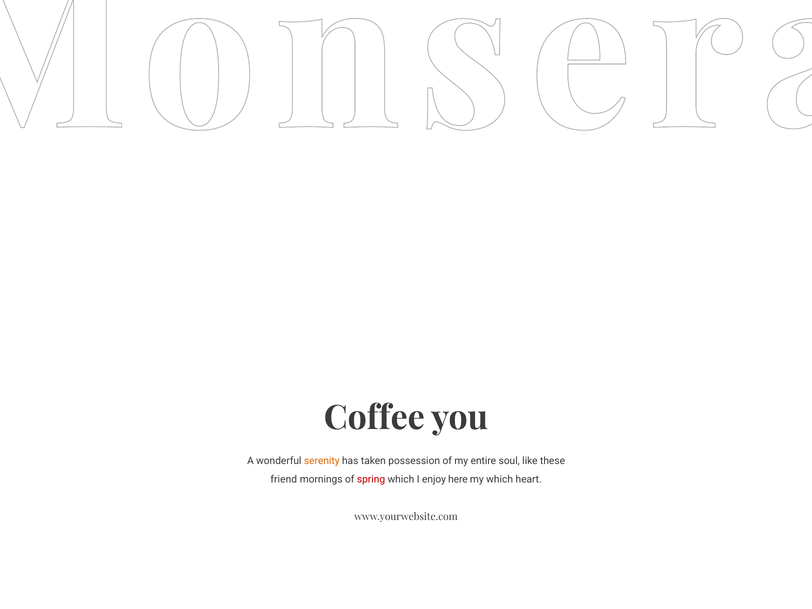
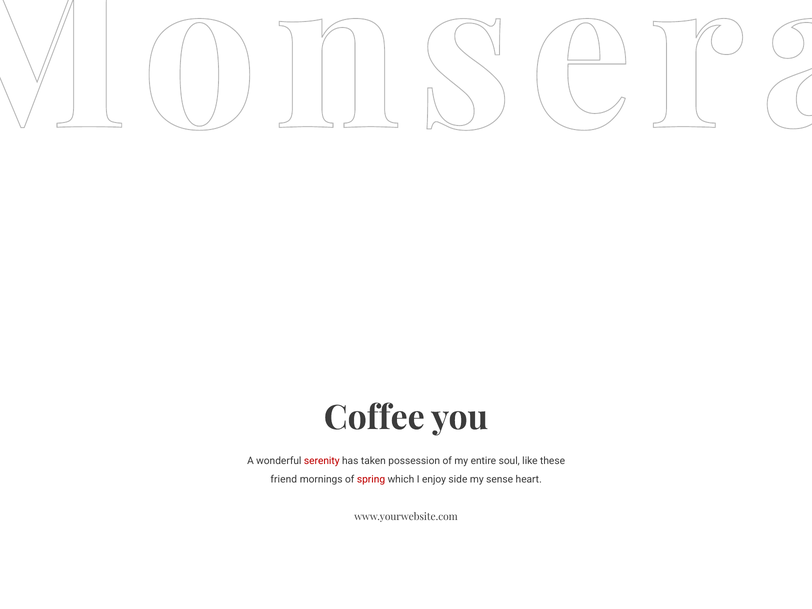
serenity colour: orange -> red
here: here -> side
my which: which -> sense
